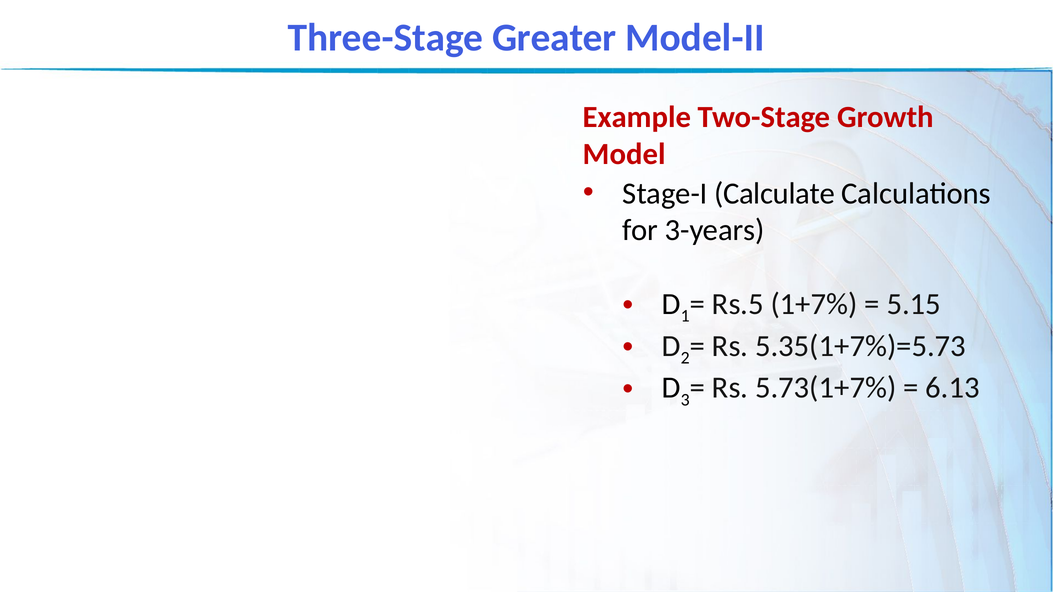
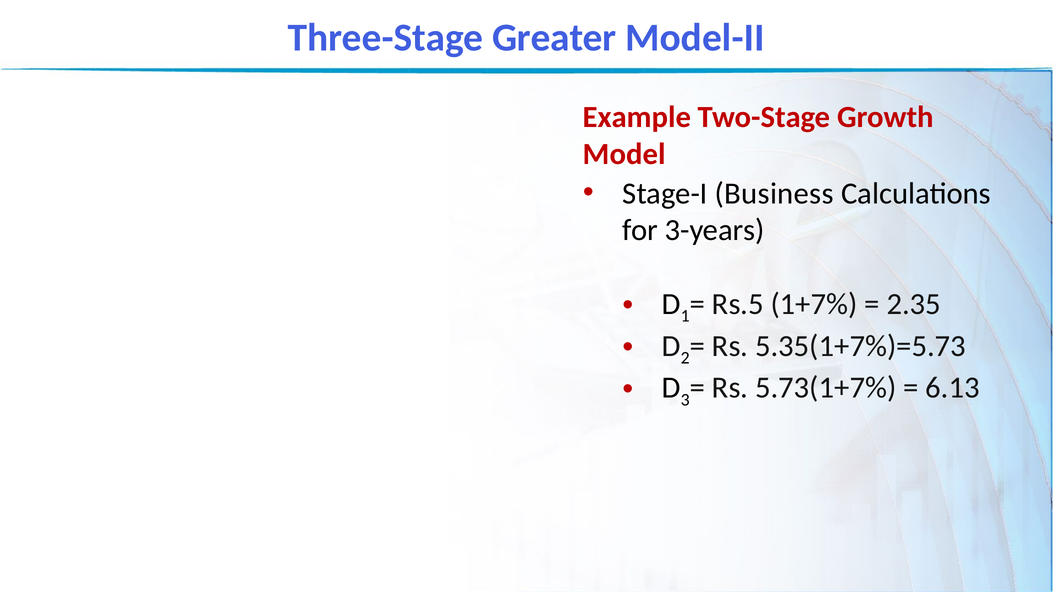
Calculate: Calculate -> Business
5.15: 5.15 -> 2.35
